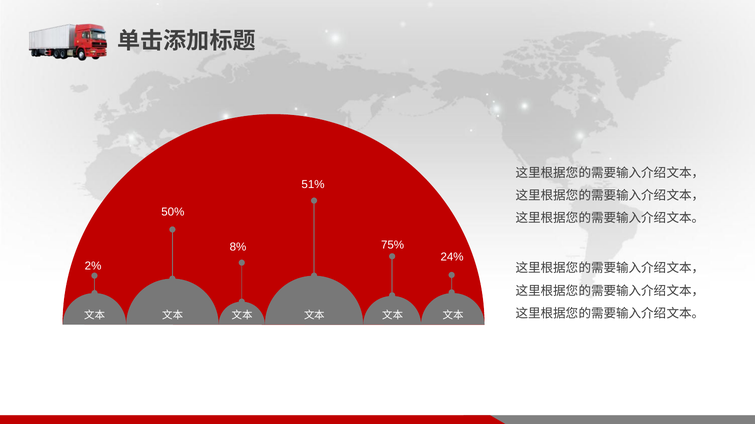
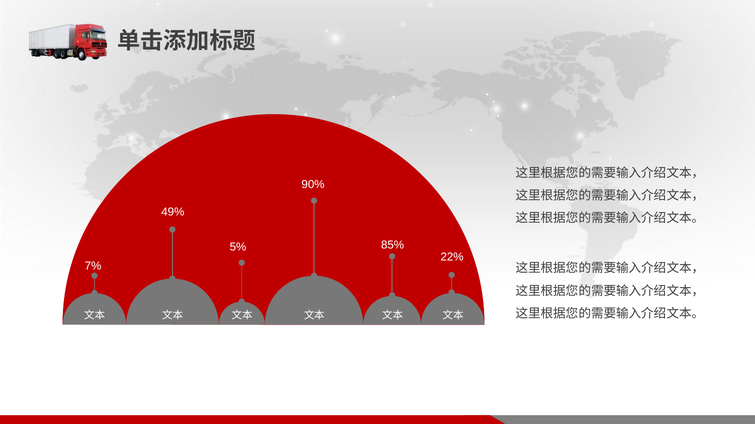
51%: 51% -> 90%
50%: 50% -> 49%
75%: 75% -> 85%
8%: 8% -> 5%
24%: 24% -> 22%
2%: 2% -> 7%
